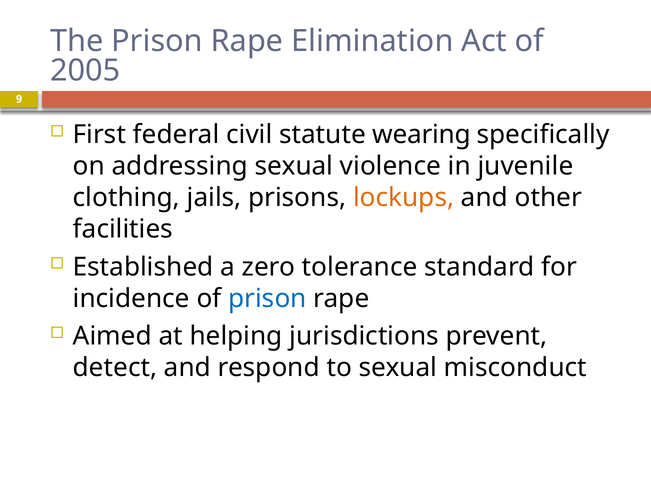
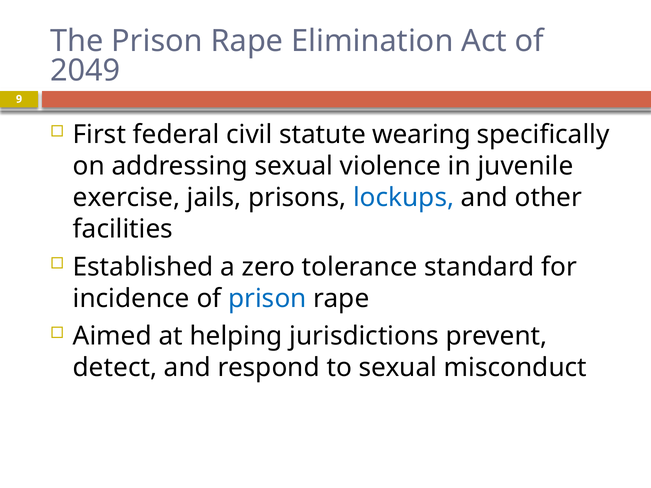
2005: 2005 -> 2049
clothing: clothing -> exercise
lockups colour: orange -> blue
